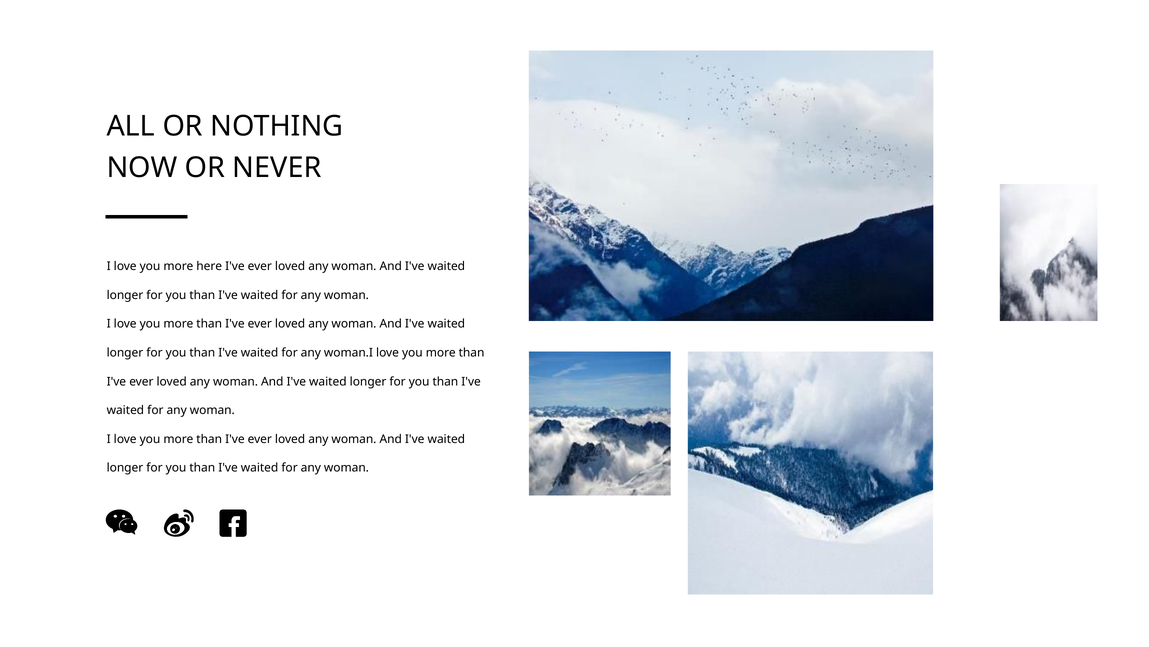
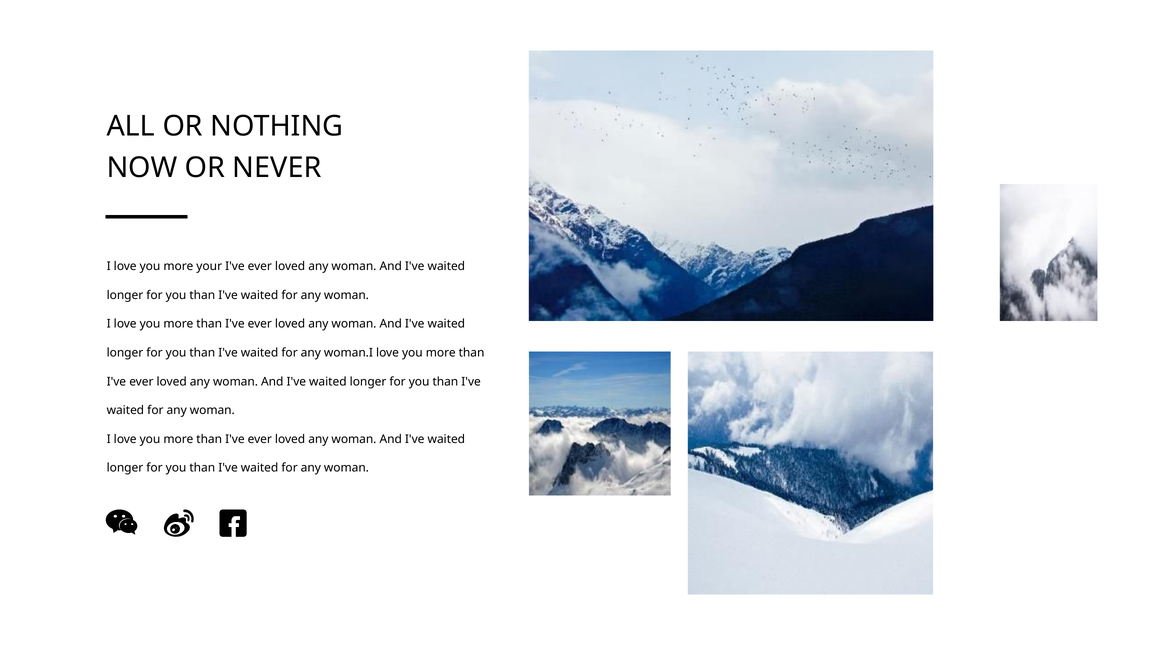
here: here -> your
